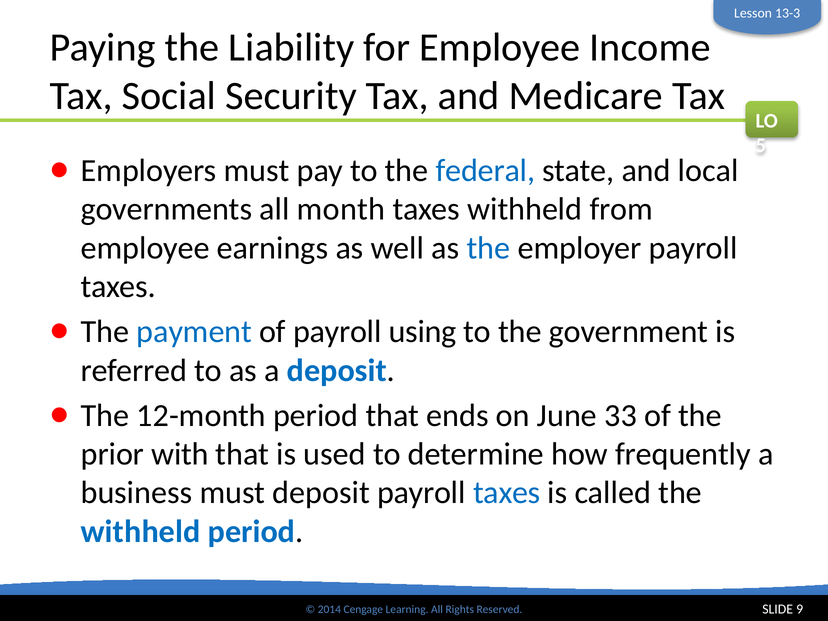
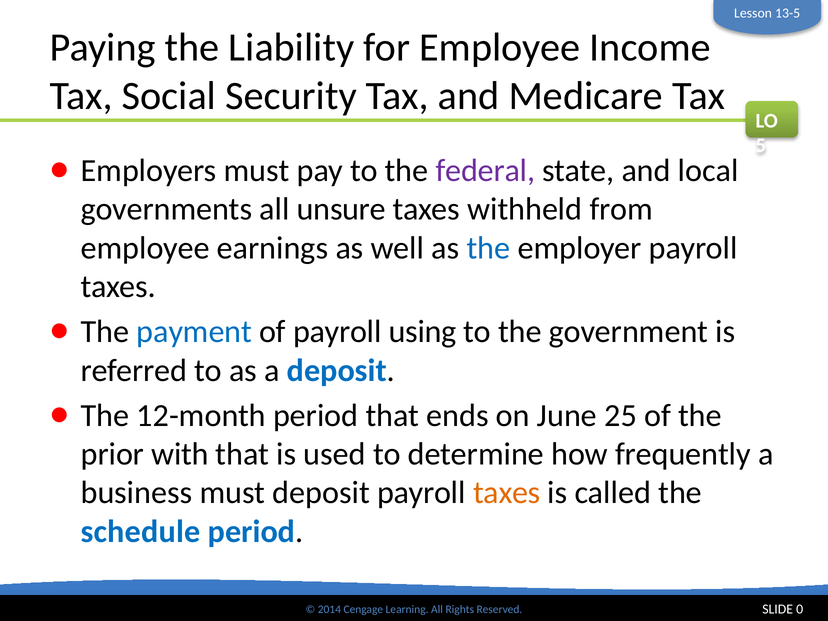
13-3: 13-3 -> 13-5
federal colour: blue -> purple
month: month -> unsure
33: 33 -> 25
taxes at (507, 493) colour: blue -> orange
withheld at (141, 531): withheld -> schedule
9: 9 -> 0
